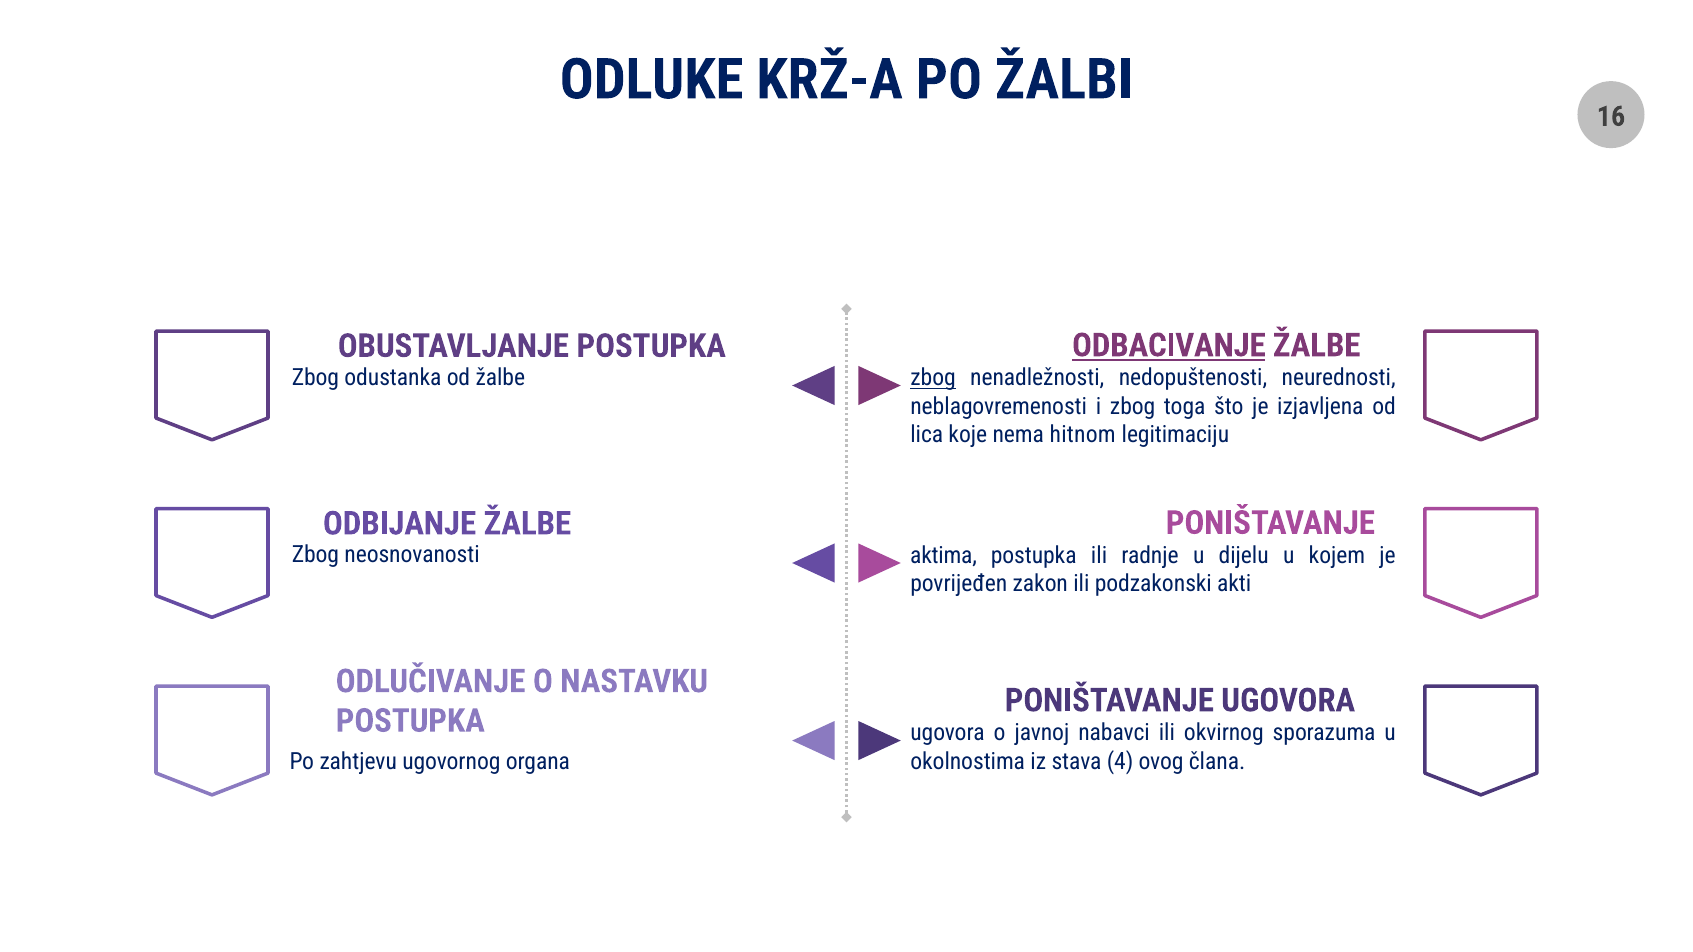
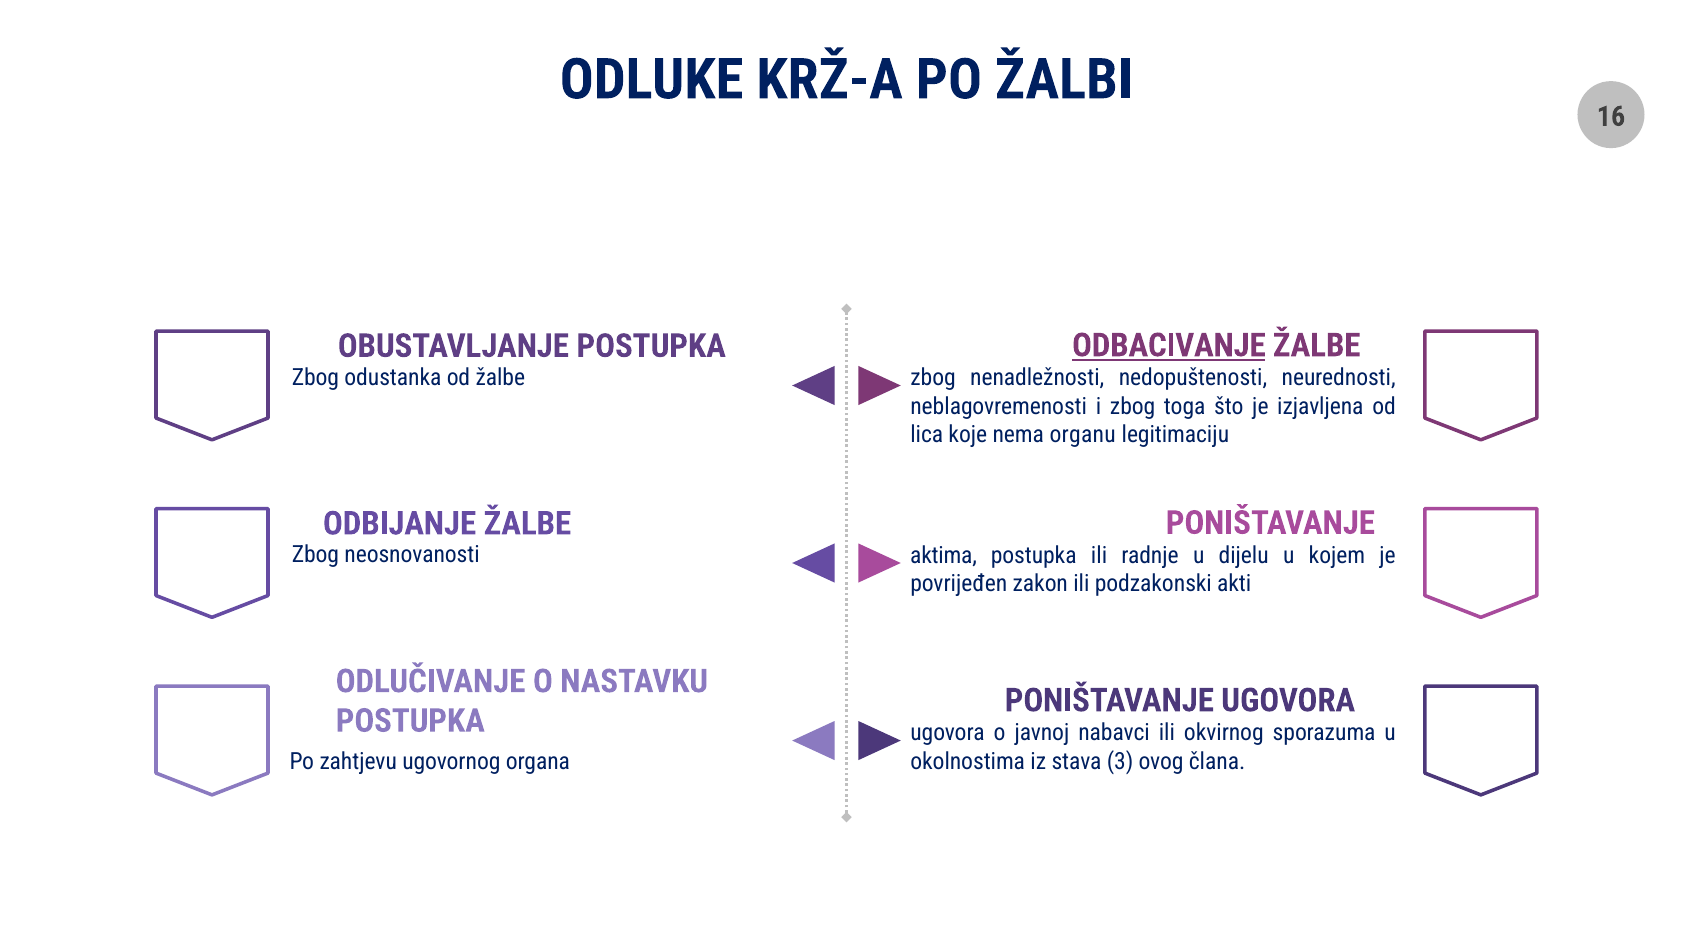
zbog at (933, 378) underline: present -> none
hitnom: hitnom -> organu
stava 4: 4 -> 3
